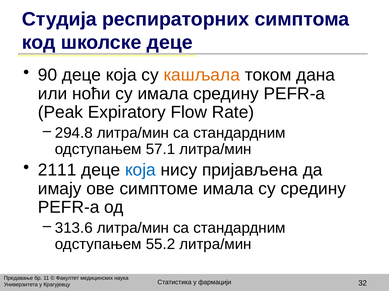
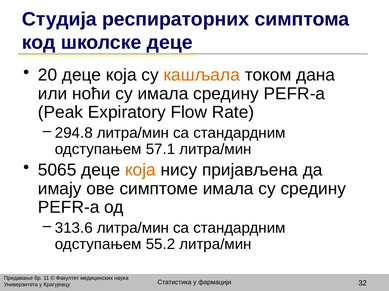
90: 90 -> 20
2111: 2111 -> 5065
која at (140, 170) colour: blue -> orange
